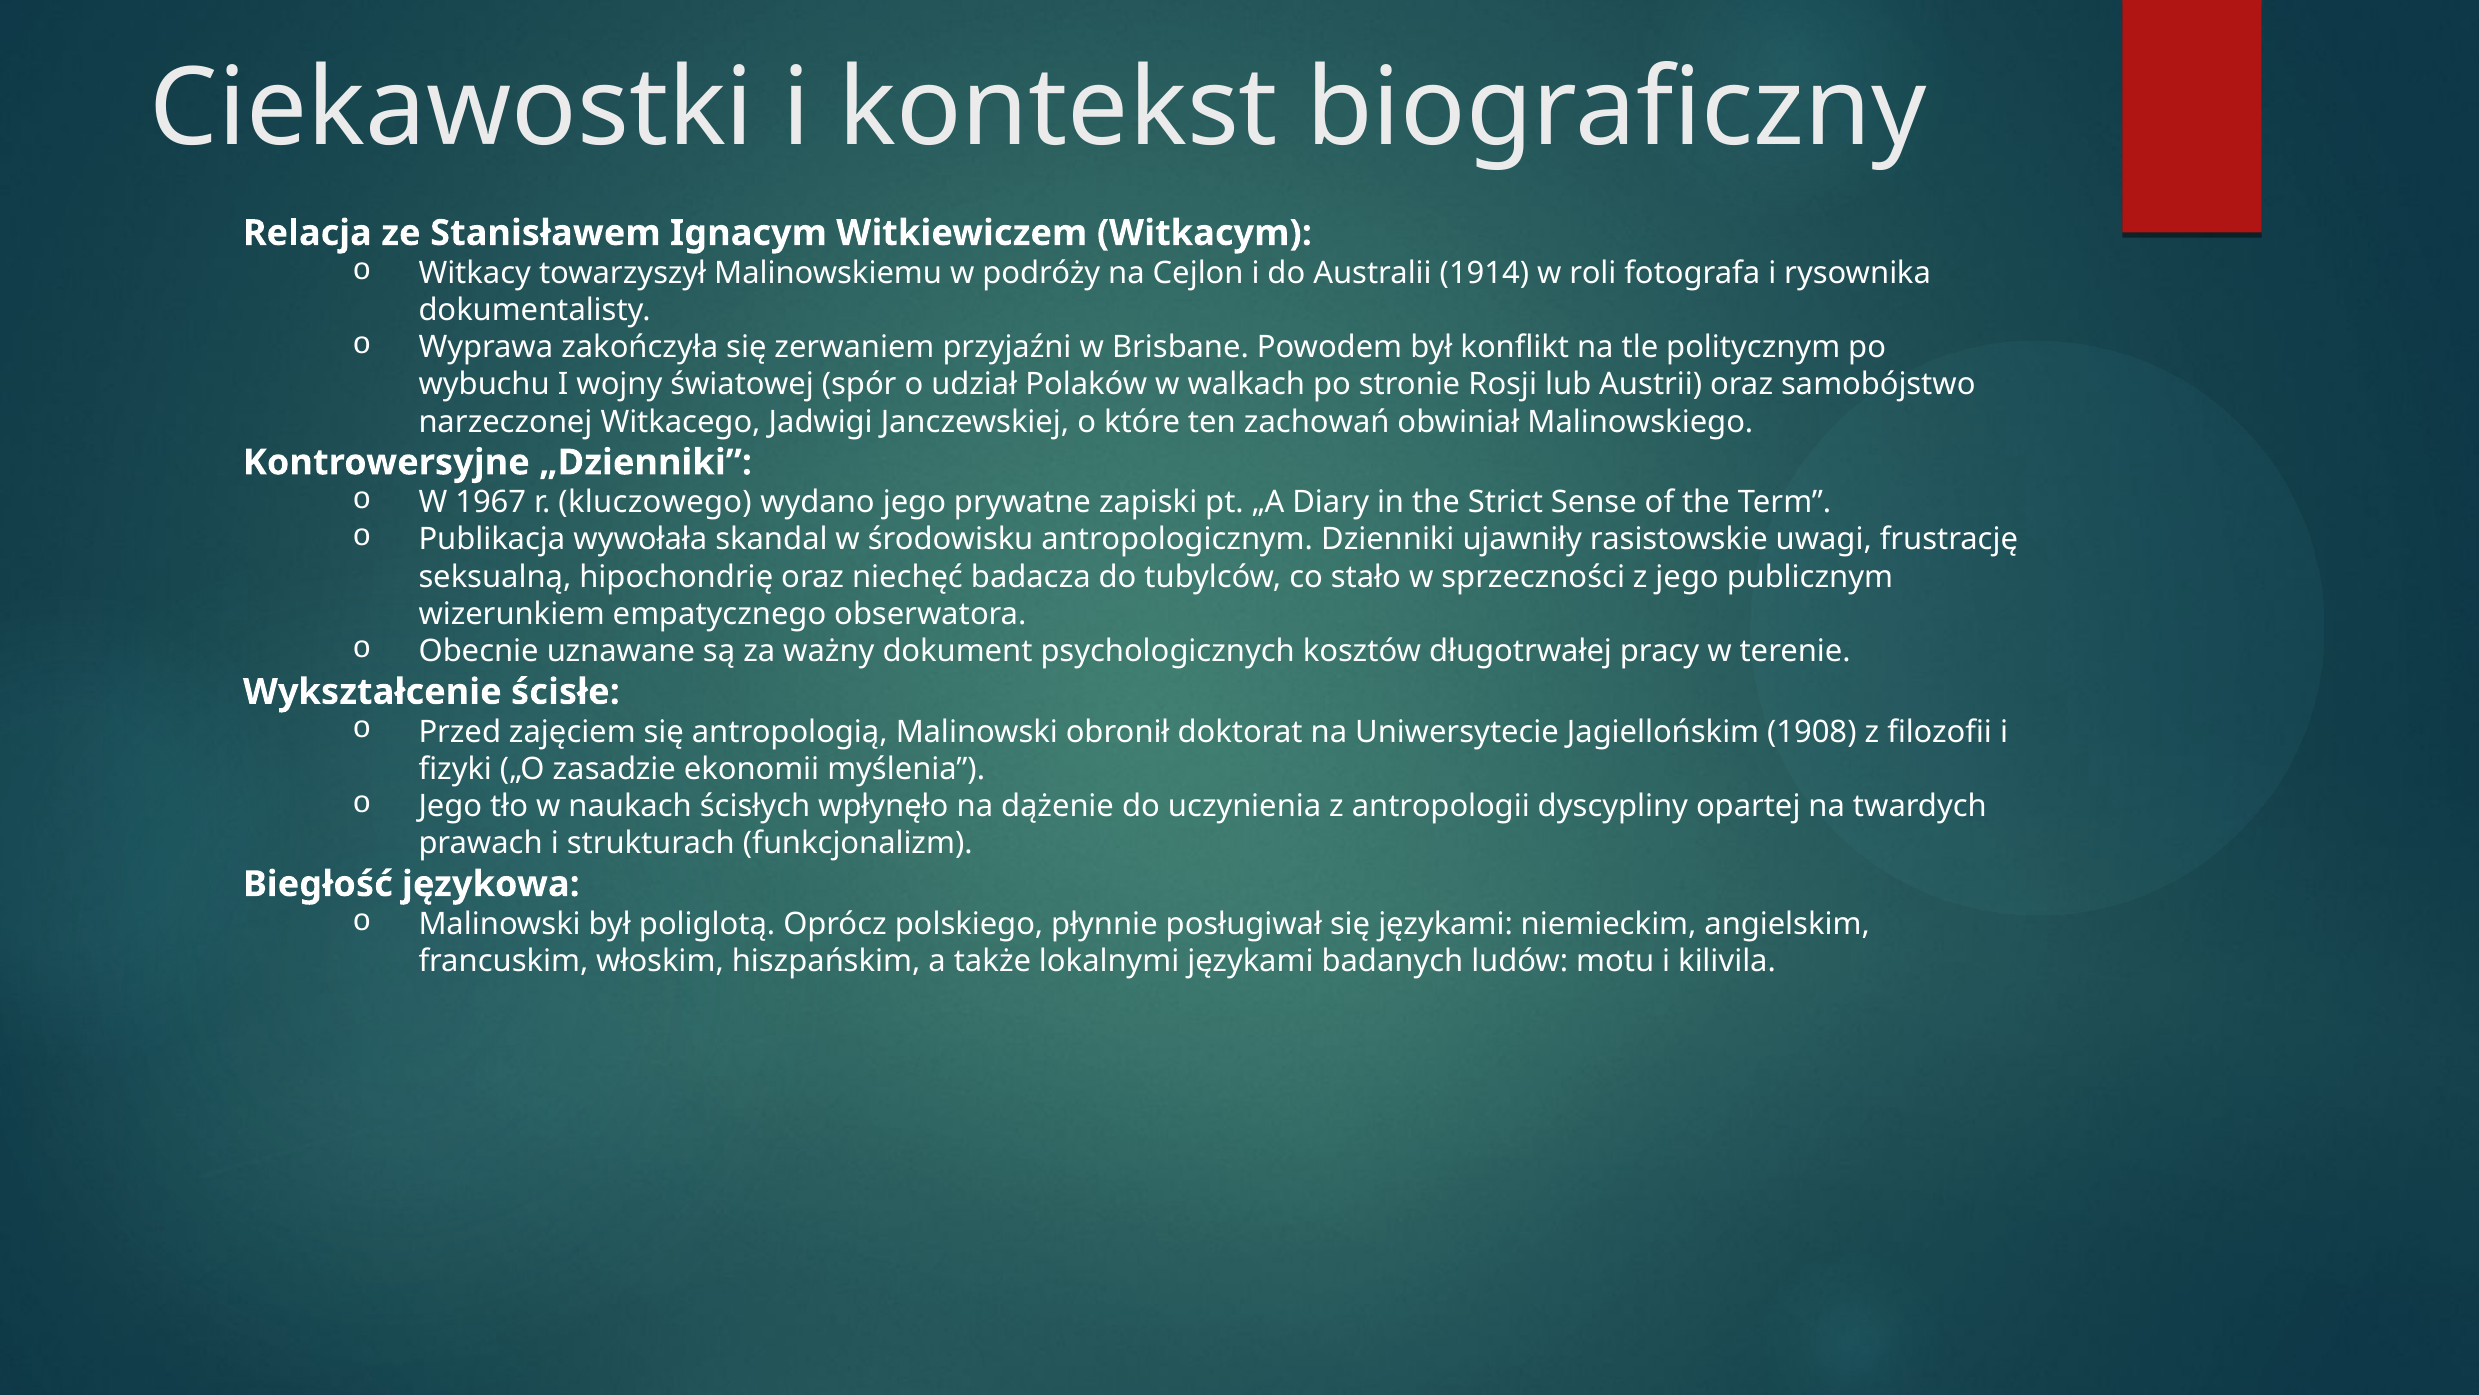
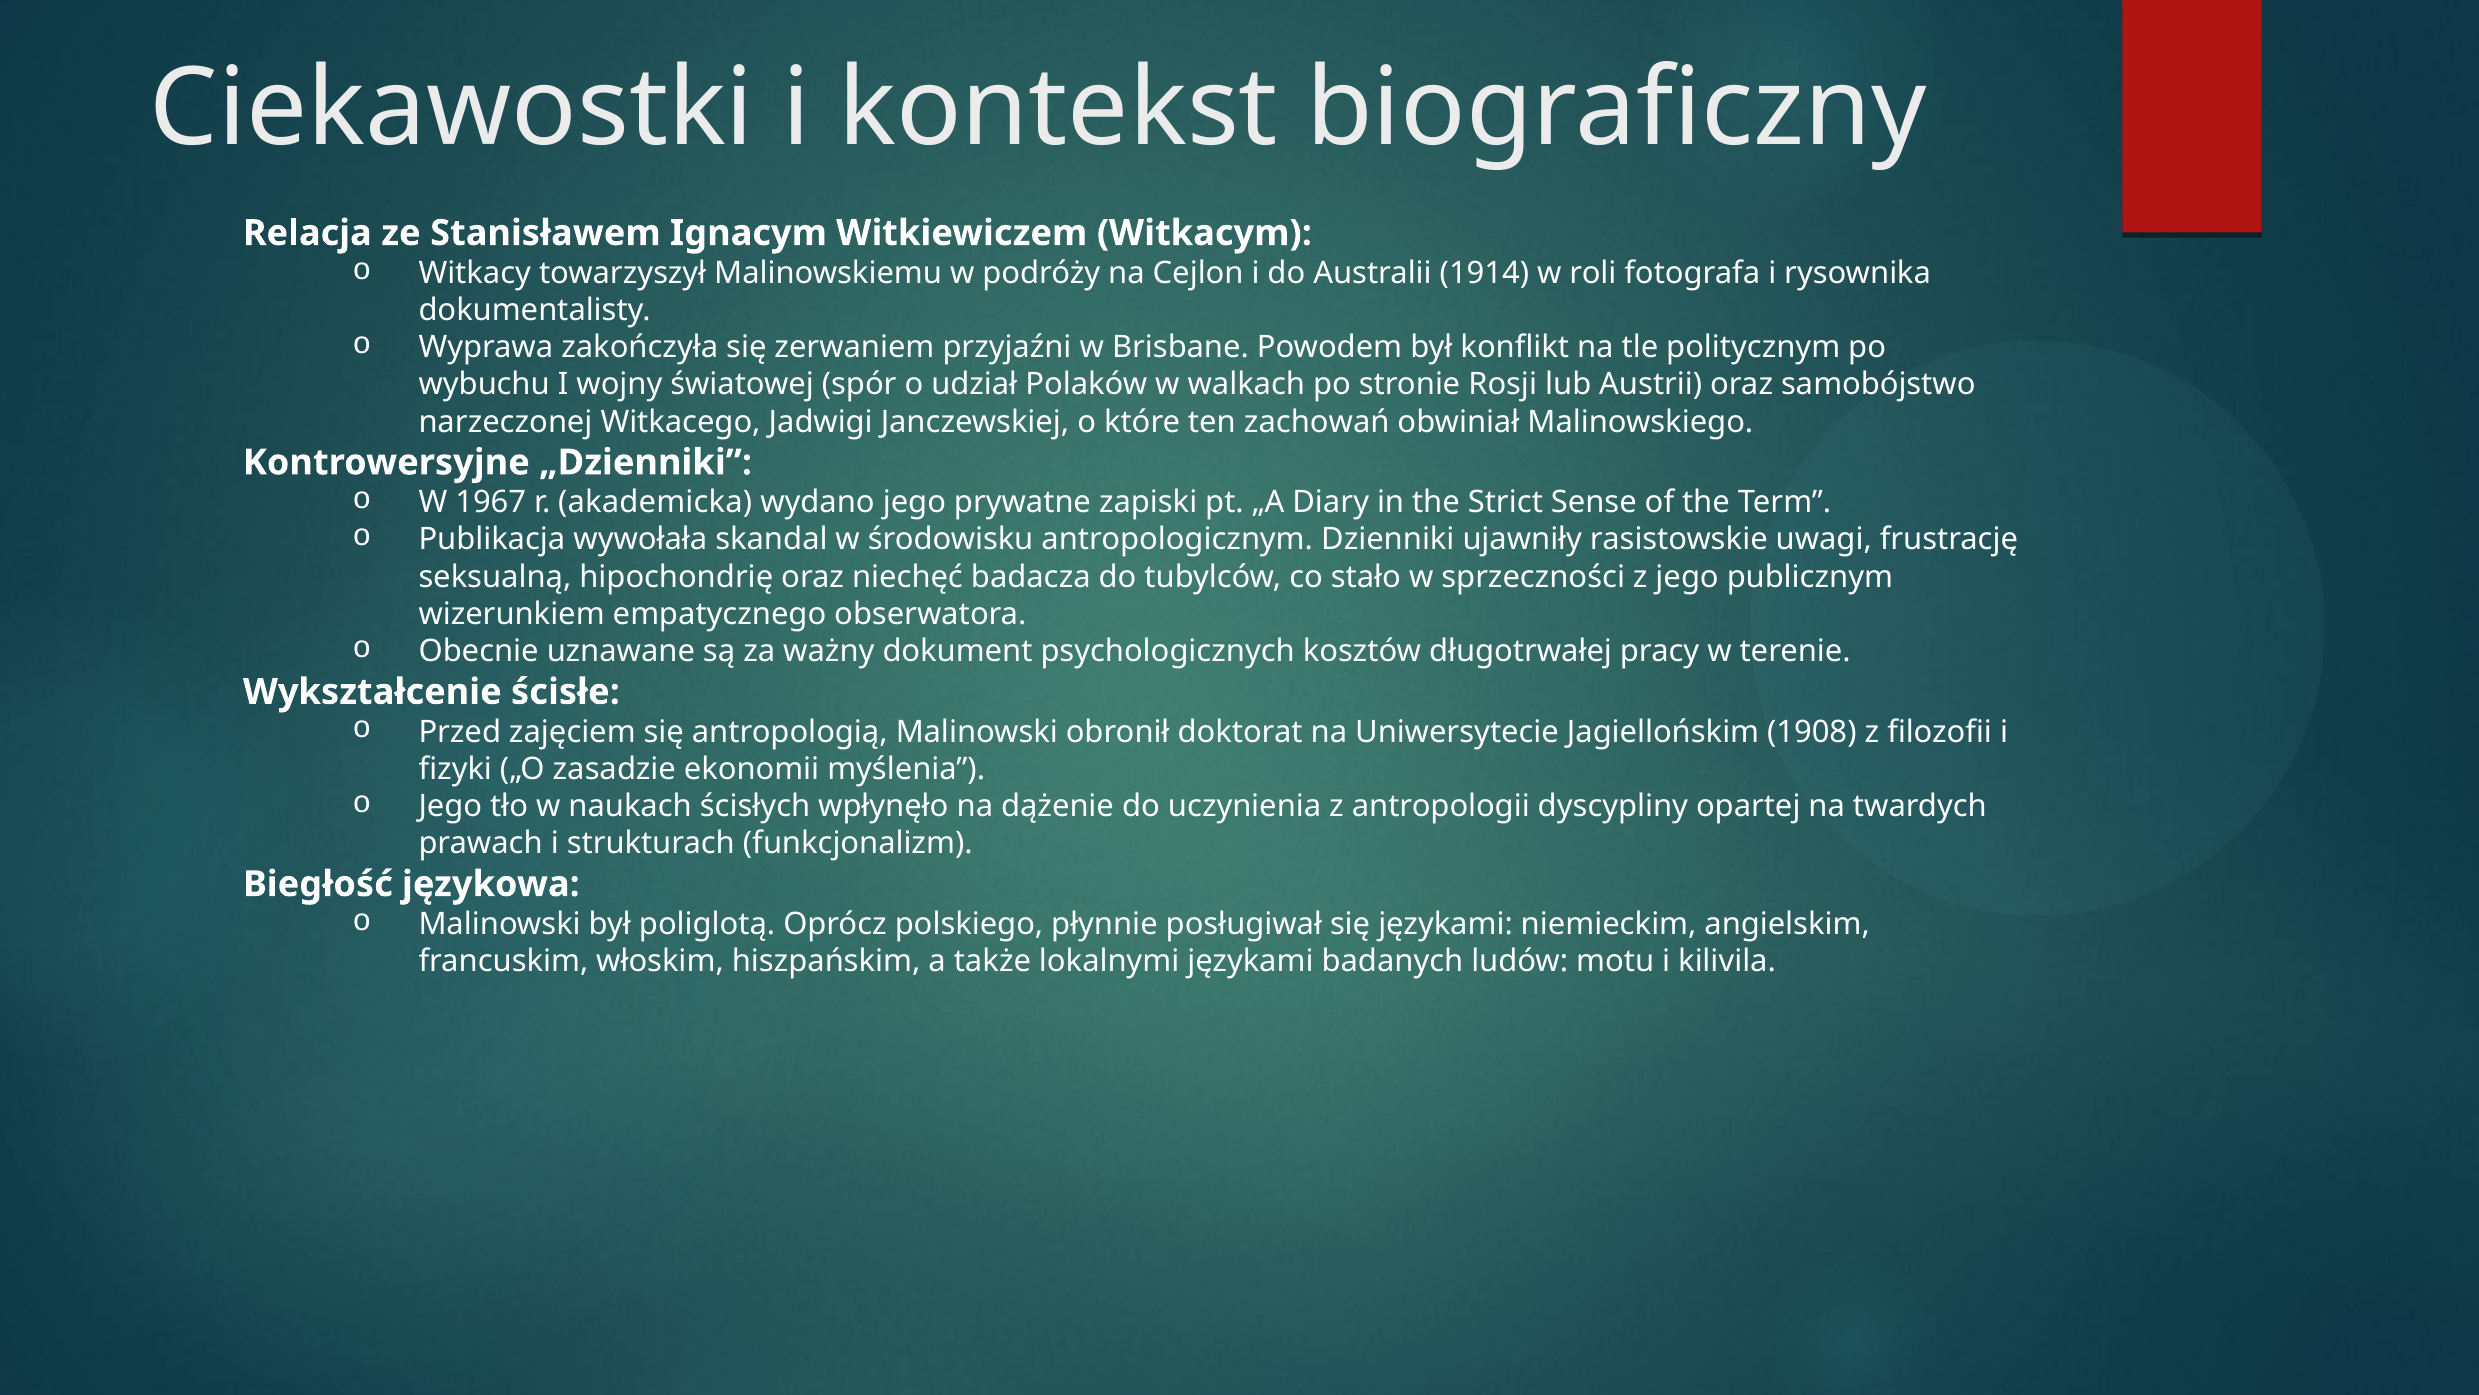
kluczowego: kluczowego -> akademicka
